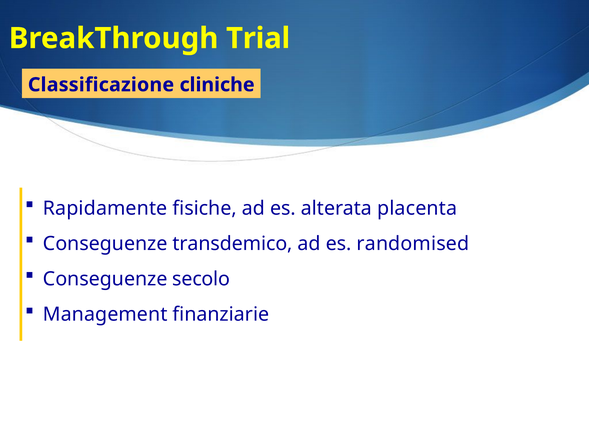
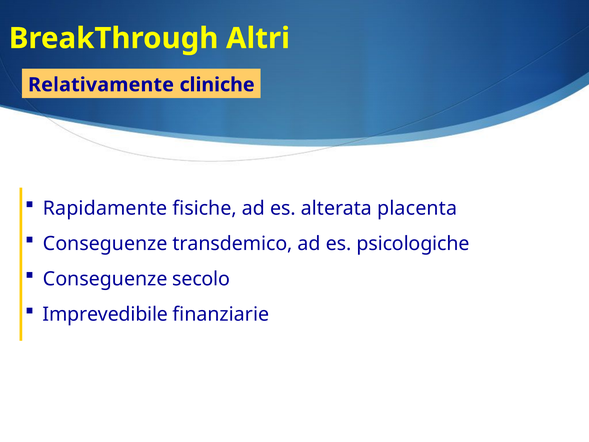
Trial: Trial -> Altri
Classificazione: Classificazione -> Relativamente
randomised: randomised -> psicologiche
Management: Management -> Imprevedibile
